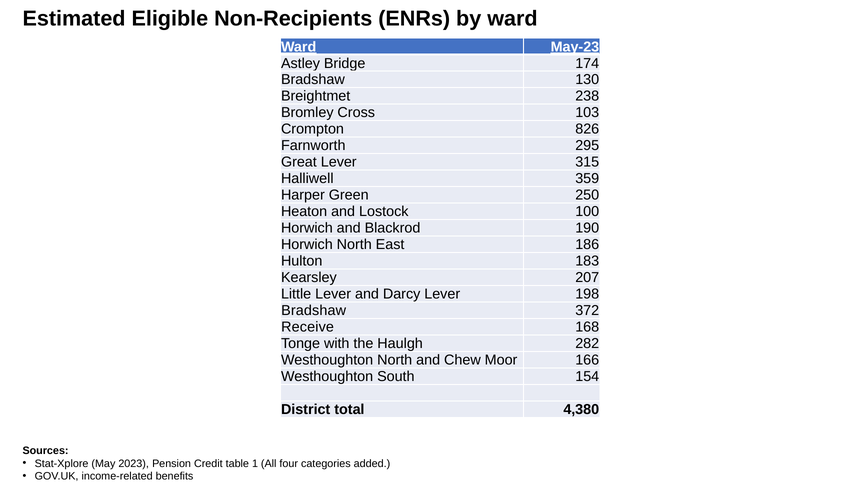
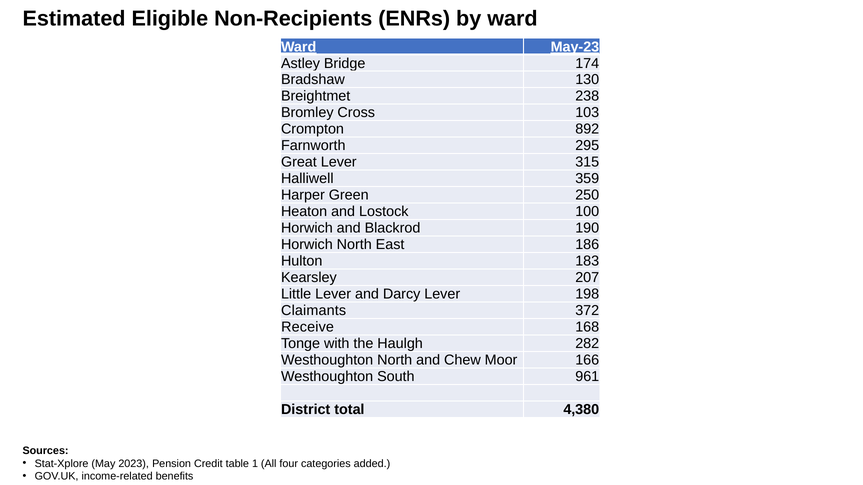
826: 826 -> 892
Bradshaw at (314, 311): Bradshaw -> Claimants
154: 154 -> 961
